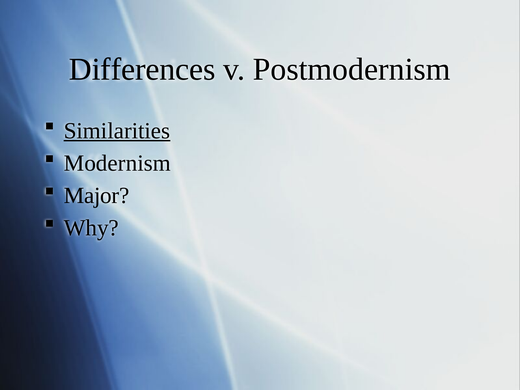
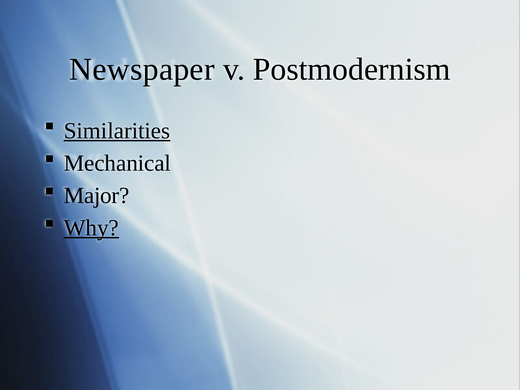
Differences: Differences -> Newspaper
Modernism: Modernism -> Mechanical
Why underline: none -> present
